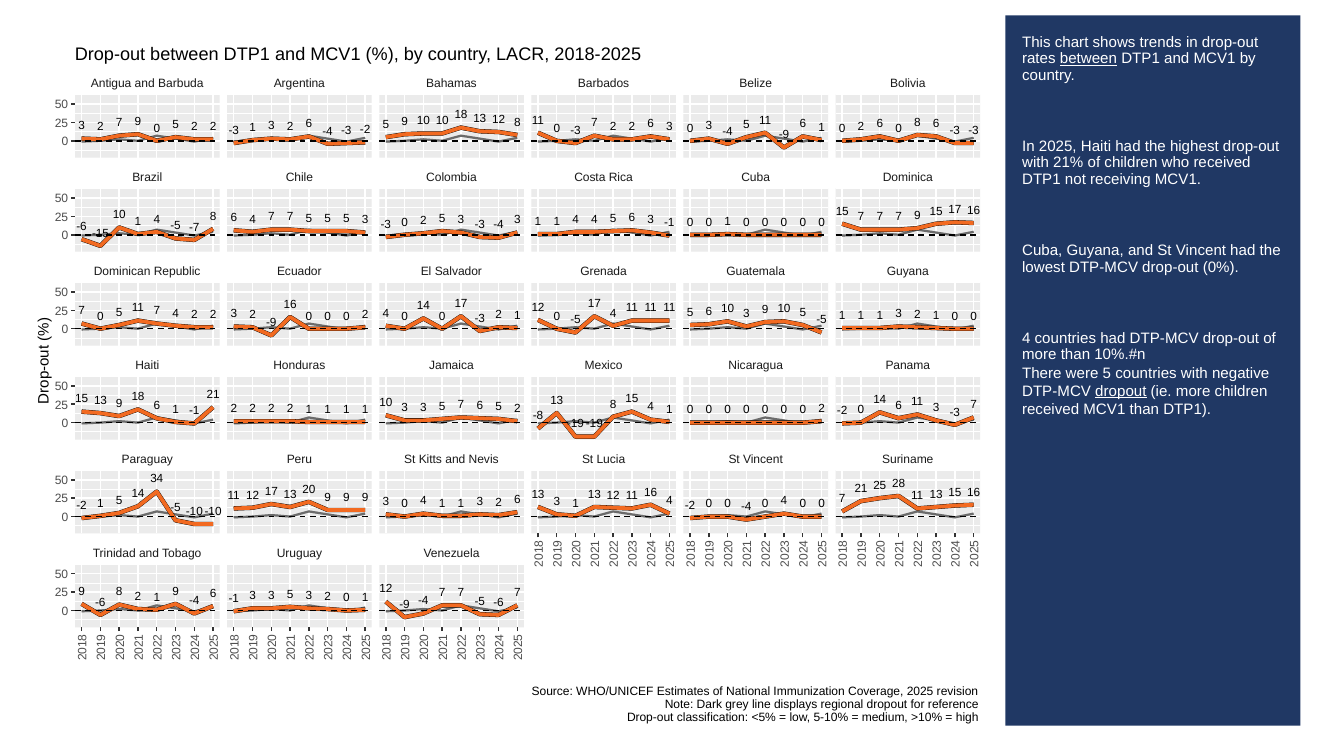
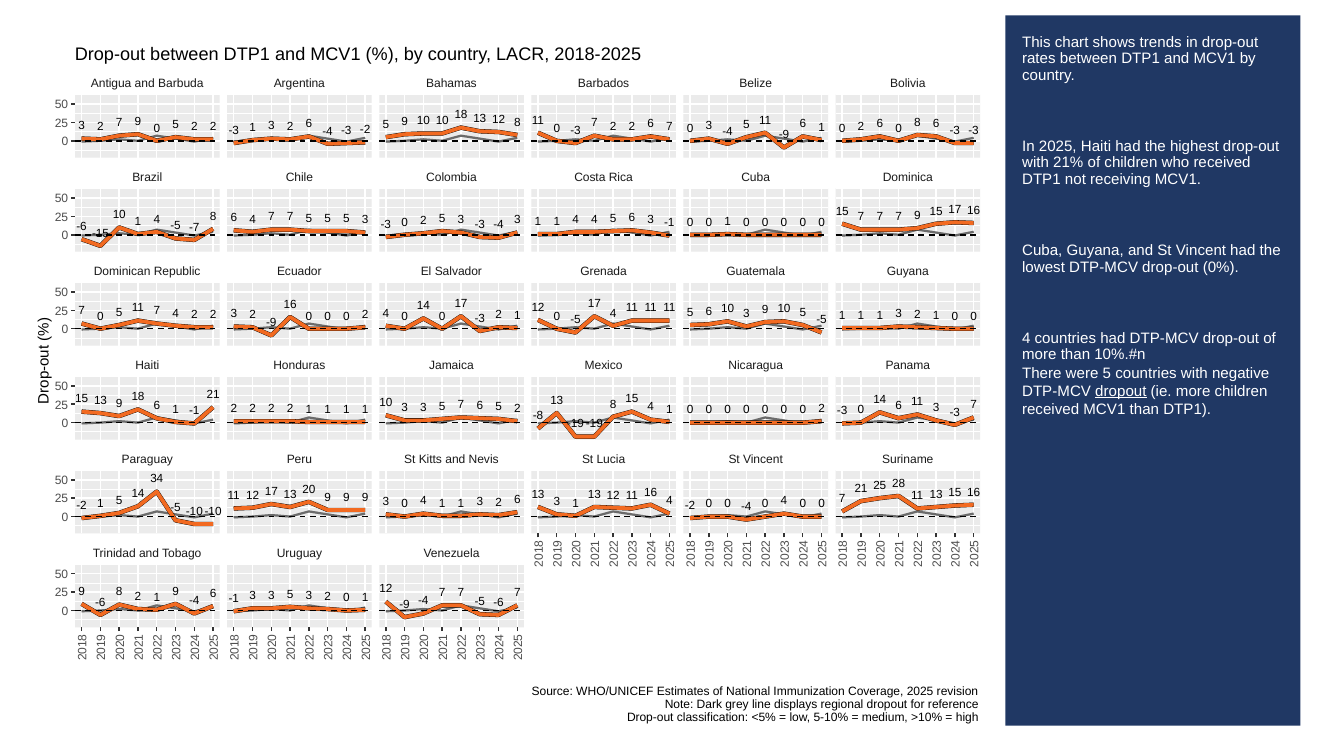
between at (1088, 59) underline: present -> none
2 6 3: 3 -> 7
-2 at (842, 411): -2 -> -3
